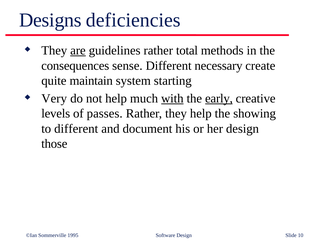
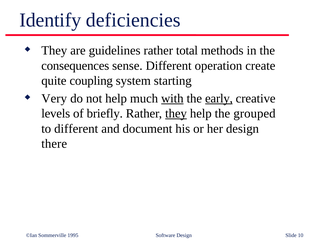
Designs: Designs -> Identify
are underline: present -> none
necessary: necessary -> operation
maintain: maintain -> coupling
passes: passes -> briefly
they at (176, 114) underline: none -> present
showing: showing -> grouped
those: those -> there
